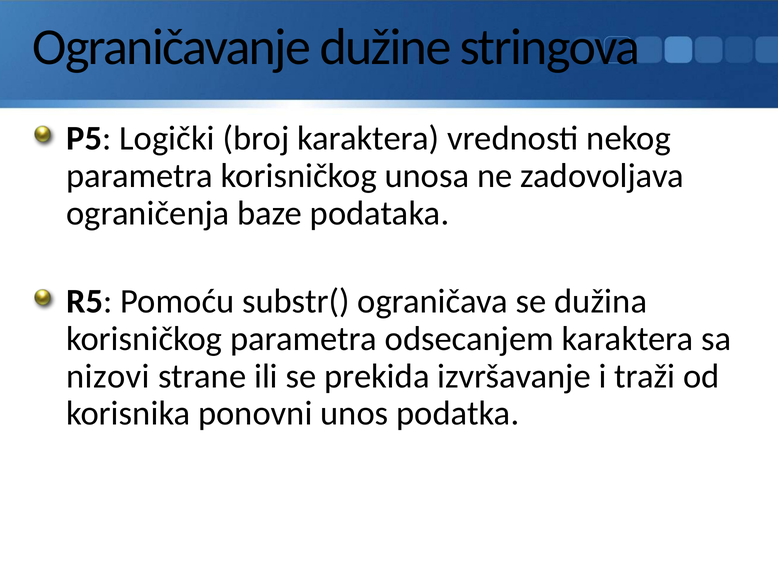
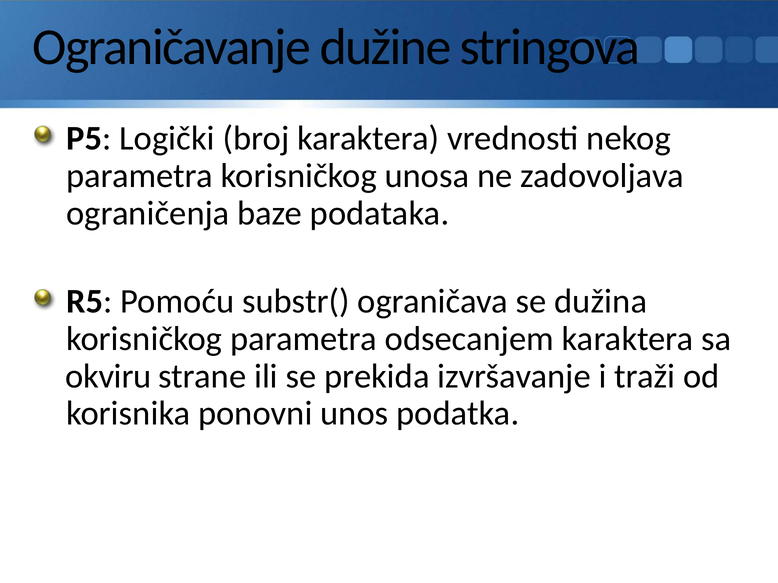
nizovi: nizovi -> okviru
